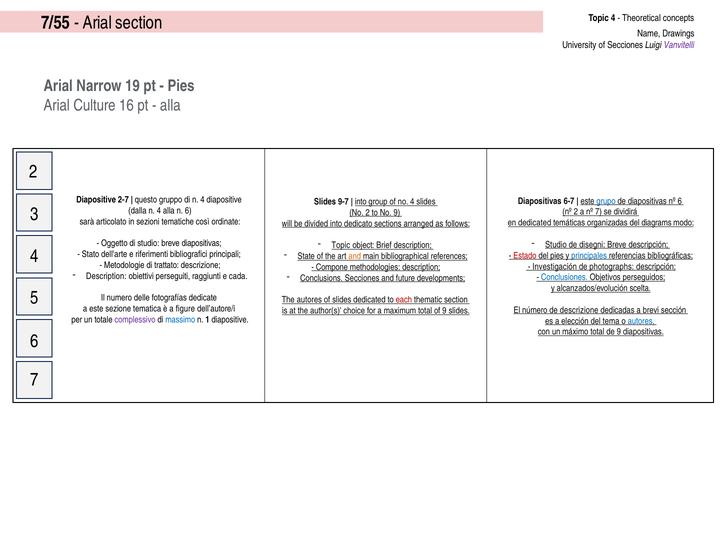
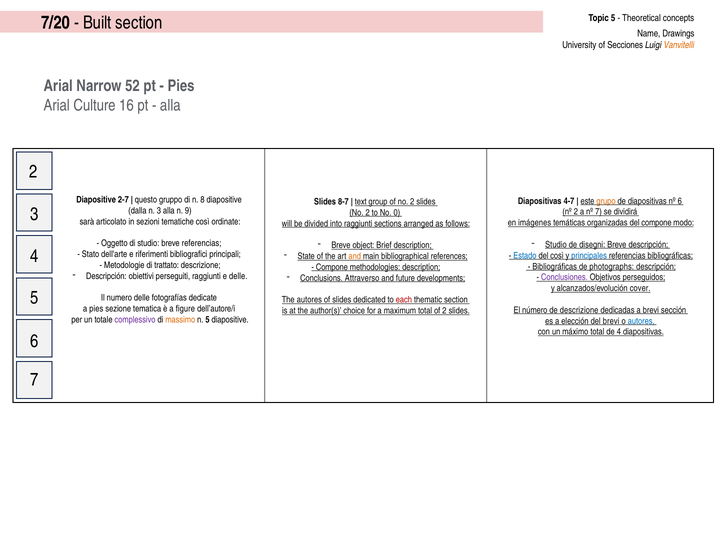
Topic 4: 4 -> 5
7/55: 7/55 -> 7/20
Arial at (97, 23): Arial -> Built
Vanvitelli colour: purple -> orange
19: 19 -> 52
di n 4: 4 -> 8
6-7: 6-7 -> 4-7
grupo colour: blue -> orange
9-7: 9-7 -> 8-7
into at (361, 202): into -> text
of no 4: 4 -> 2
dalla n 4: 4 -> 3
n 6: 6 -> 9
No 9: 9 -> 0
en dedicated: dedicated -> imágenes
del diagrams: diagrams -> compone
into dedicato: dedicato -> raggiunti
breve diapositivas: diapositivas -> referencias
Topic at (341, 245): Topic -> Breve
Estado colour: red -> blue
del pies: pies -> così
Investigación at (555, 266): Investigación -> Bibliográficas
Description at (106, 276): Description -> Descripción
e cada: cada -> delle
Conclusions Secciones: Secciones -> Attraverso
Conclusiones colour: blue -> purple
scelta: scelta -> cover
a este: este -> pies
of 9: 9 -> 2
massimo colour: blue -> orange
n 1: 1 -> 5
del tema: tema -> brevi
de 9: 9 -> 4
